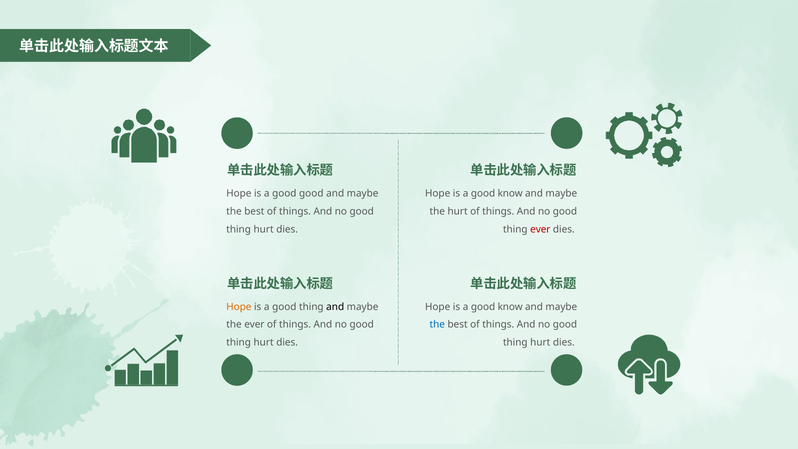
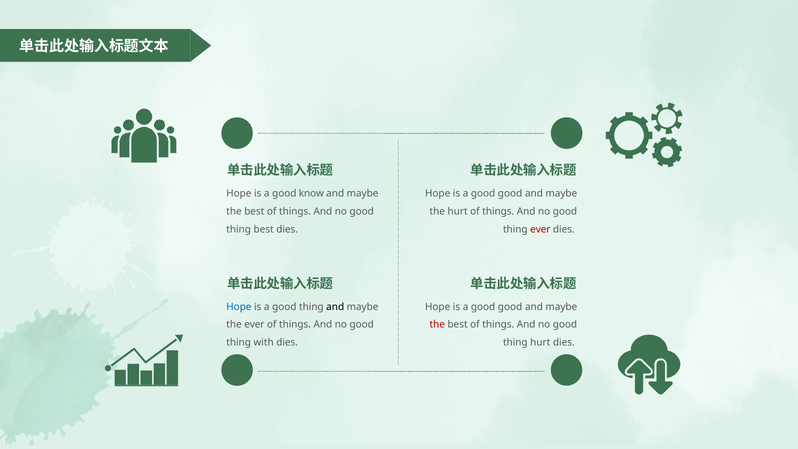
good good: good -> know
know at (510, 193): know -> good
hurt at (264, 229): hurt -> best
Hope at (239, 307) colour: orange -> blue
know at (510, 307): know -> good
the at (437, 325) colour: blue -> red
hurt at (264, 343): hurt -> with
